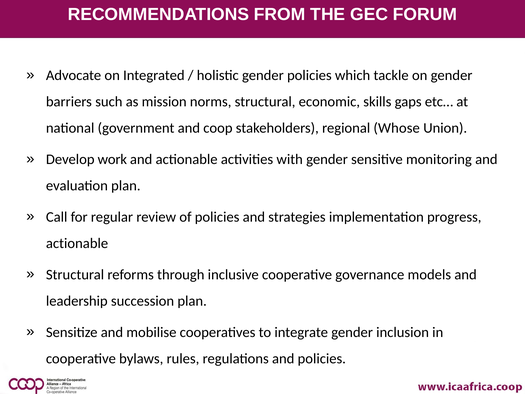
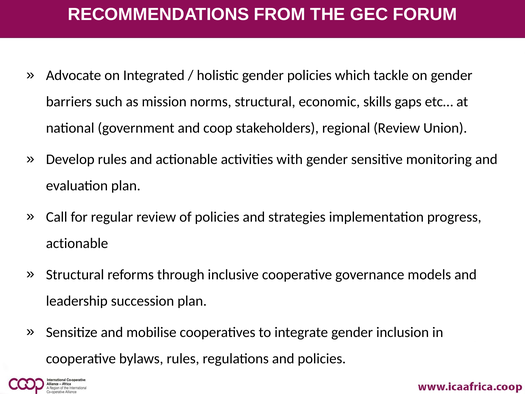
regional Whose: Whose -> Review
Develop work: work -> rules
